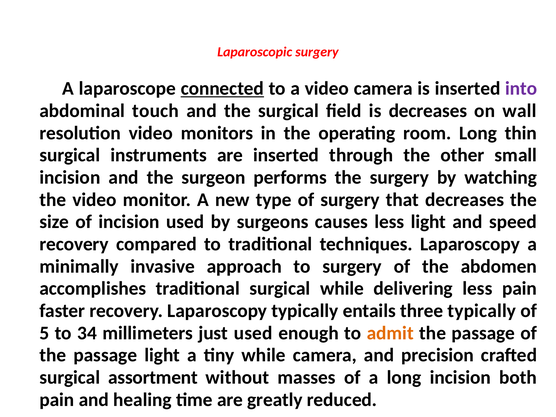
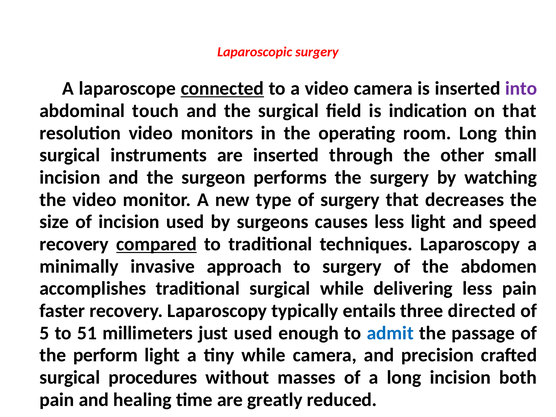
is decreases: decreases -> indication
on wall: wall -> that
compared underline: none -> present
three typically: typically -> directed
34: 34 -> 51
admit colour: orange -> blue
passage at (105, 355): passage -> perform
assortment: assortment -> procedures
